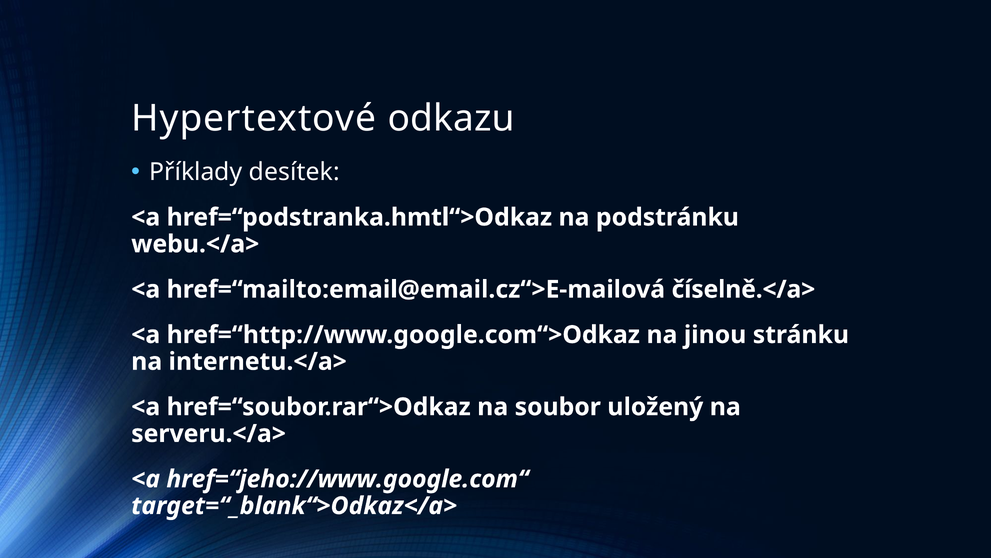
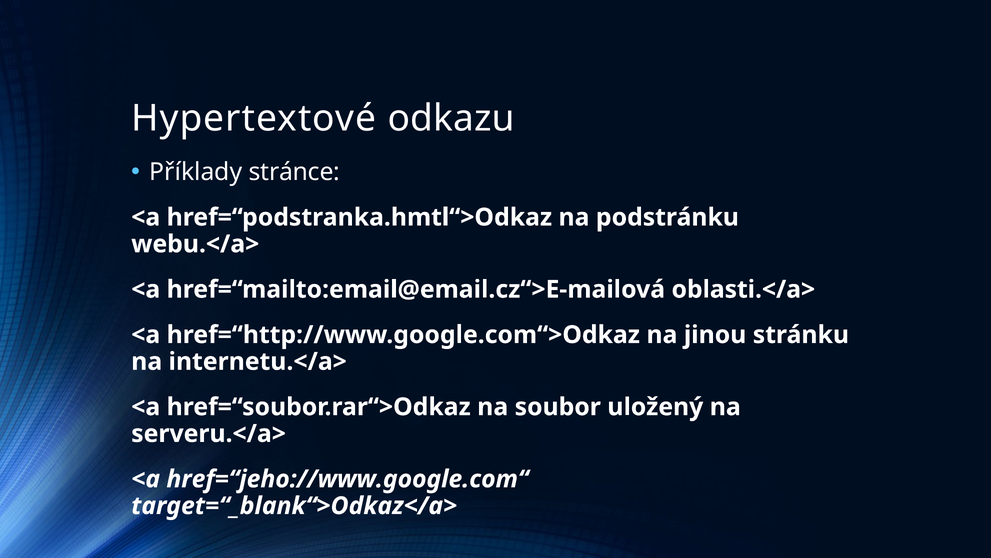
desítek: desítek -> stránce
číselně.</a>: číselně.</a> -> oblasti.</a>
